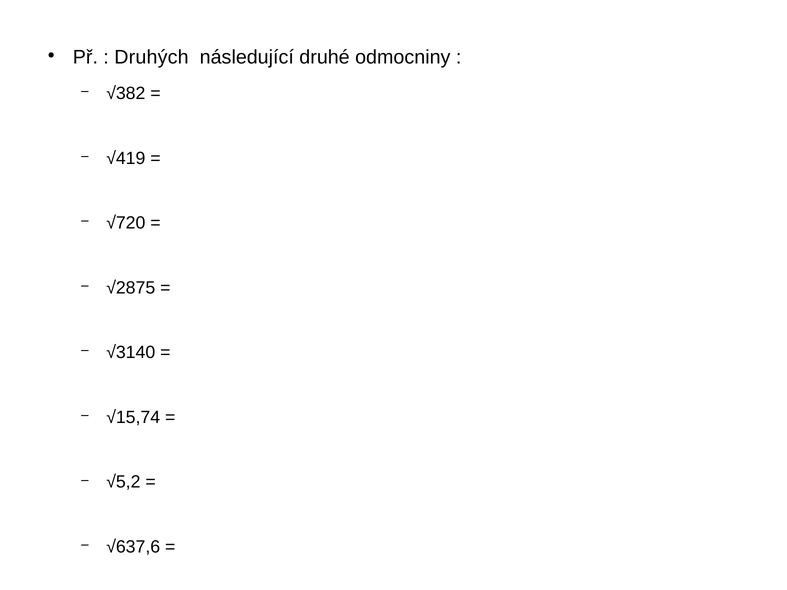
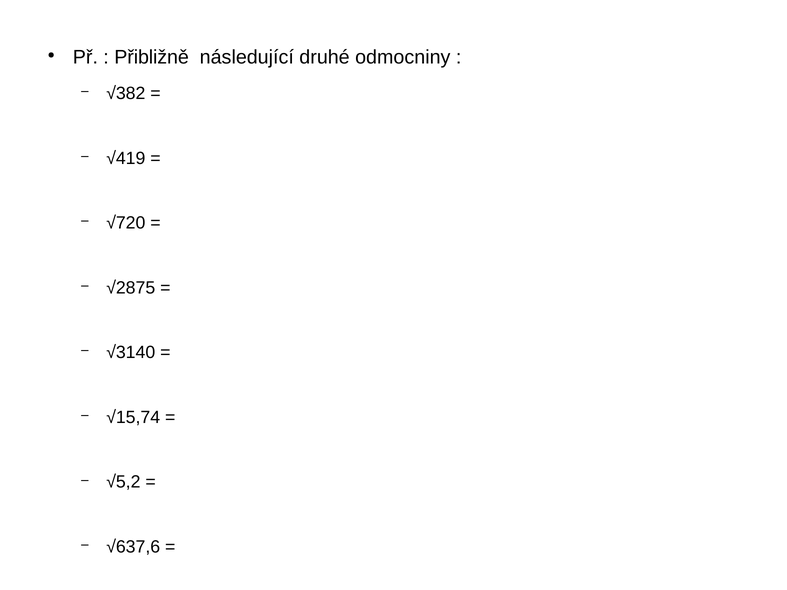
Druhých: Druhých -> Přibližně
